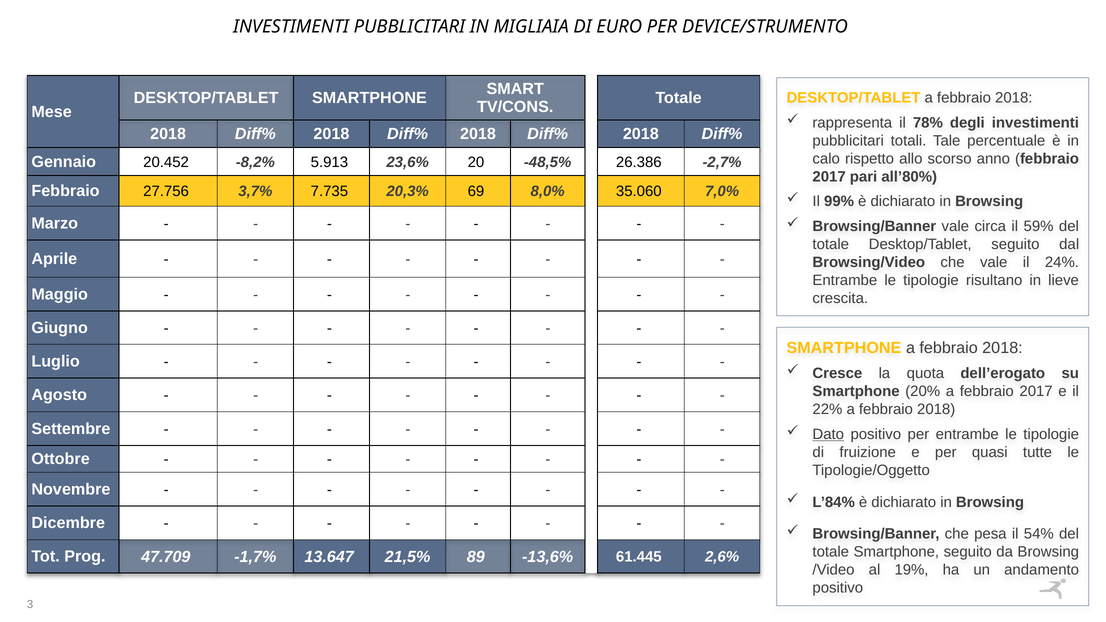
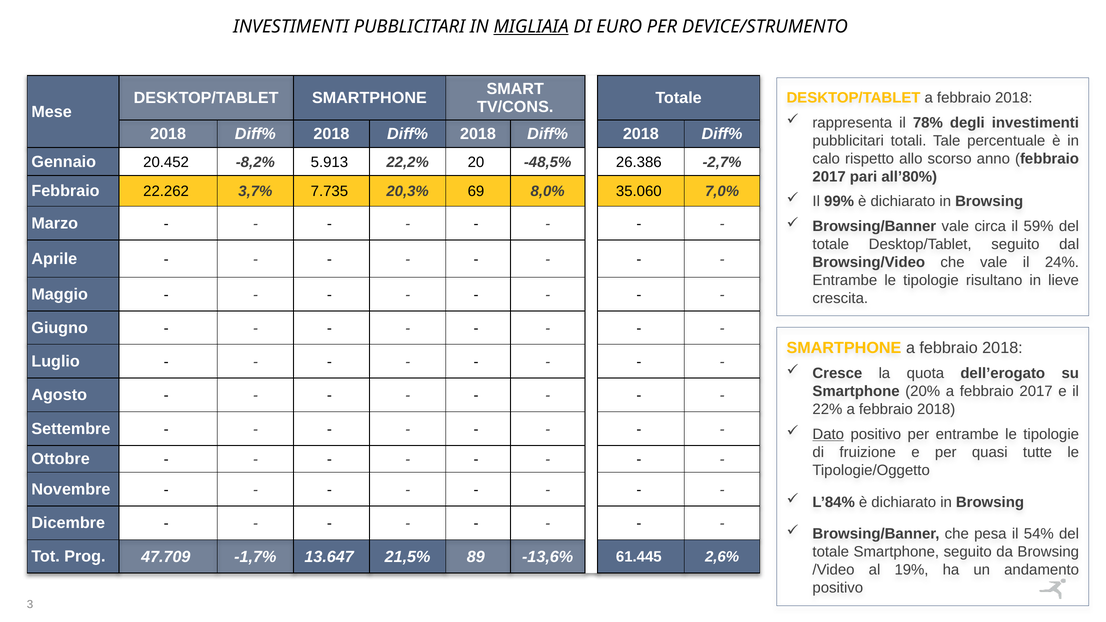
MIGLIAIA underline: none -> present
23,6%: 23,6% -> 22,2%
27.756: 27.756 -> 22.262
